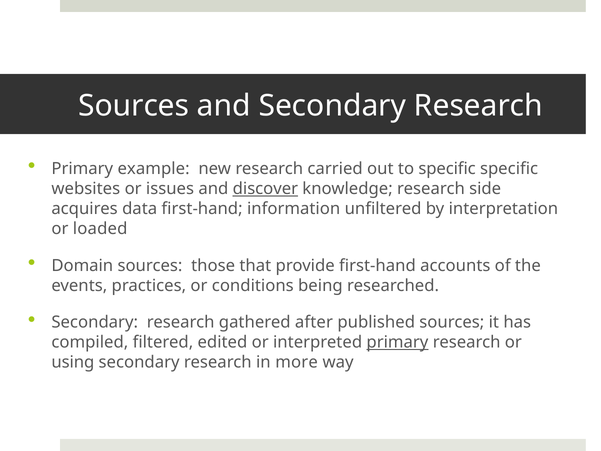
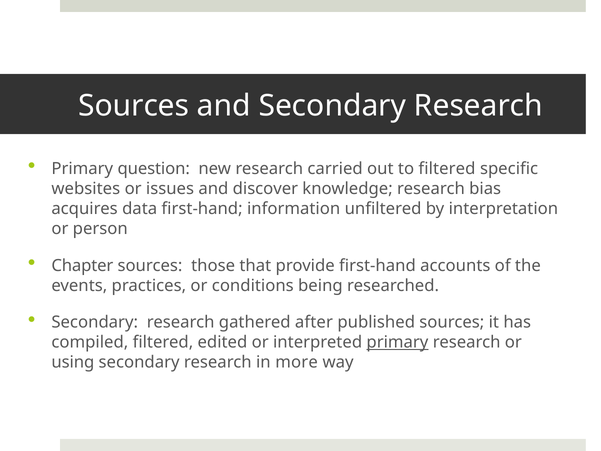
example: example -> question
to specific: specific -> filtered
discover underline: present -> none
side: side -> bias
loaded: loaded -> person
Domain: Domain -> Chapter
